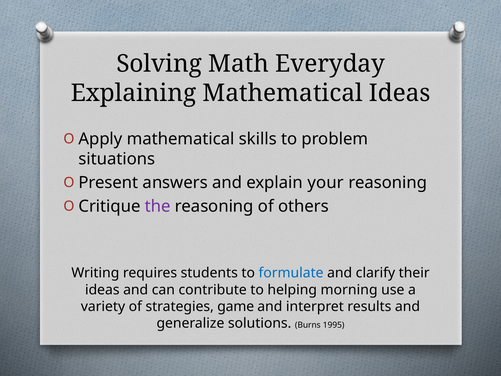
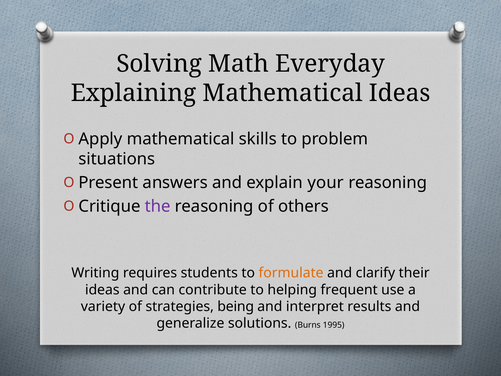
formulate colour: blue -> orange
morning: morning -> frequent
game: game -> being
